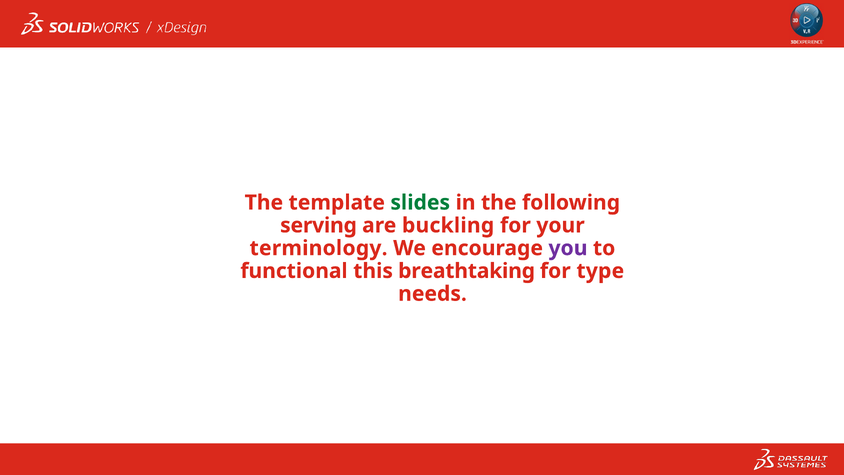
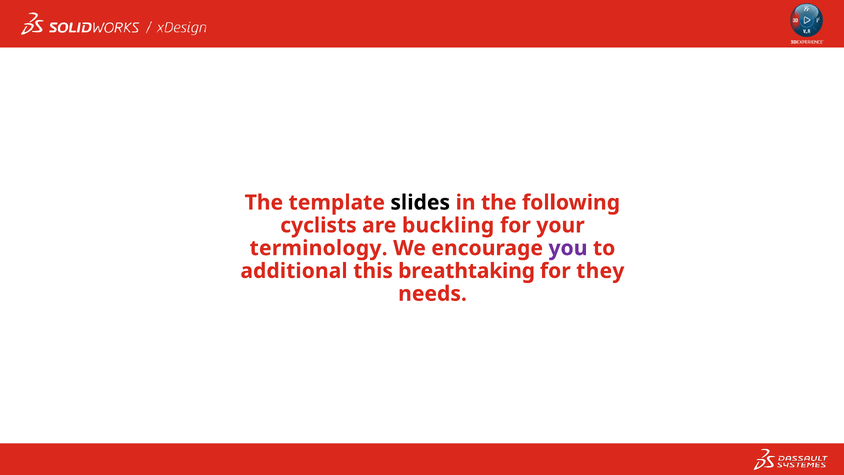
slides colour: green -> black
serving: serving -> cyclists
functional: functional -> additional
type: type -> they
